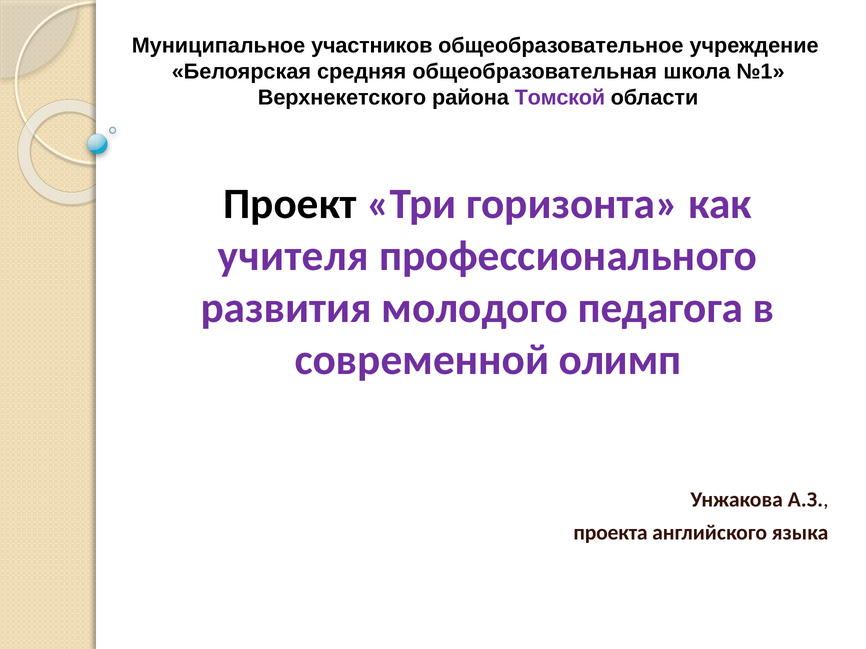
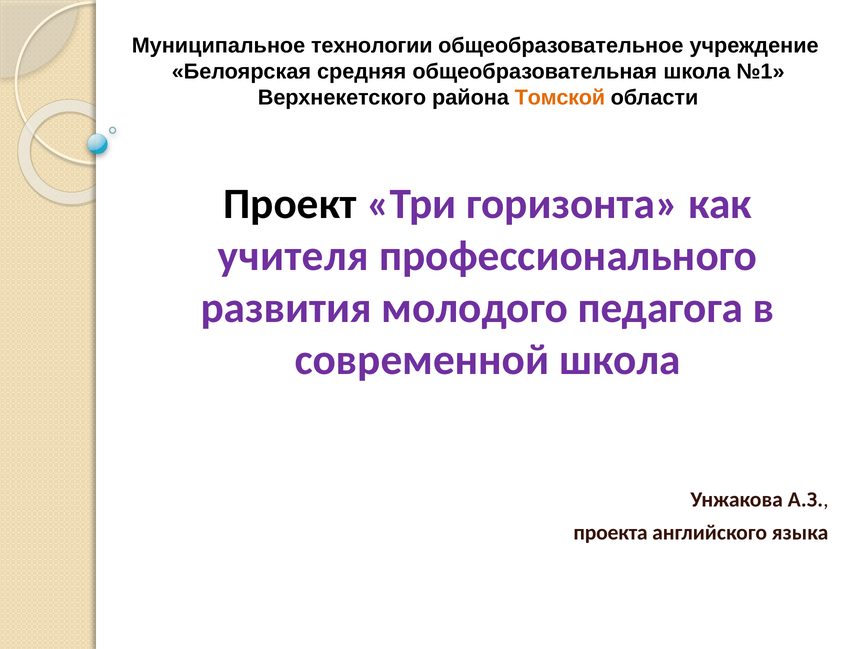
участников: участников -> технологии
Томской colour: purple -> orange
современной олимп: олимп -> школа
